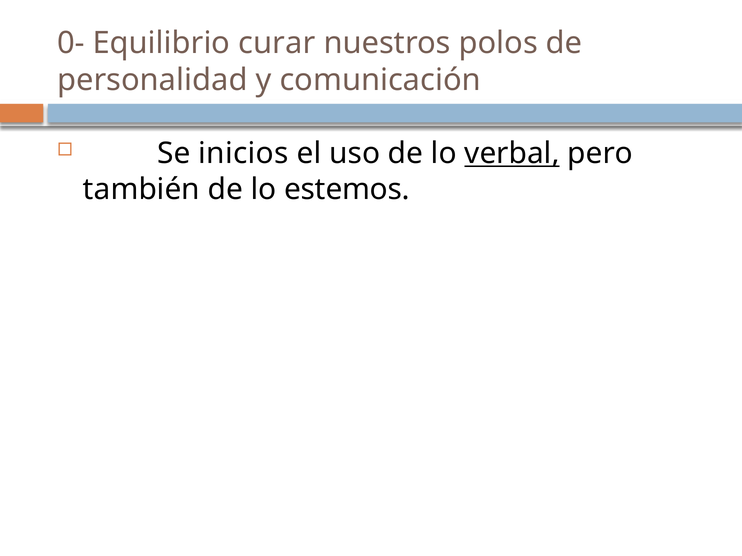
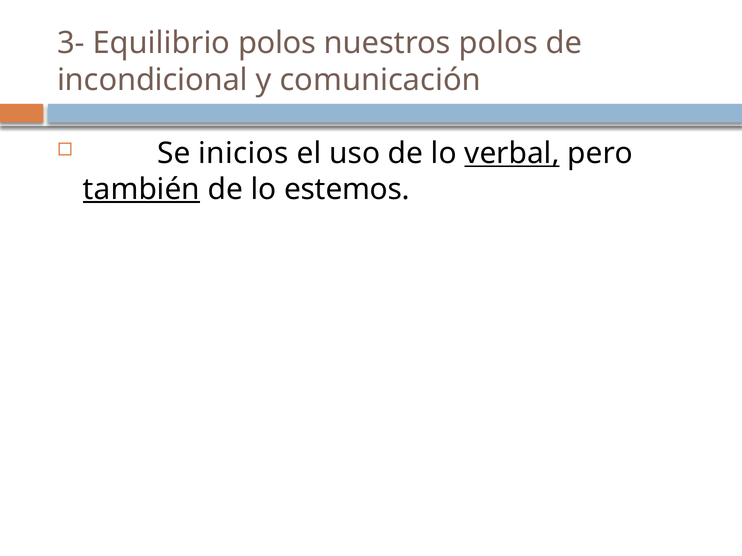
0-: 0- -> 3-
Equilibrio curar: curar -> polos
personalidad: personalidad -> incondicional
también underline: none -> present
